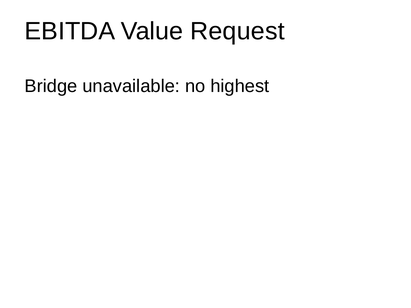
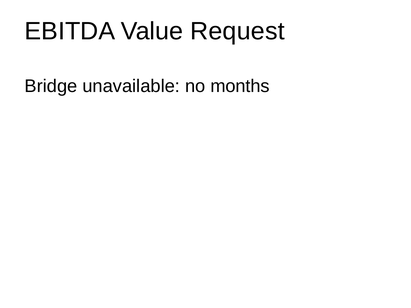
highest: highest -> months
